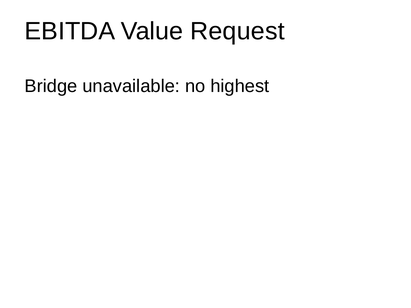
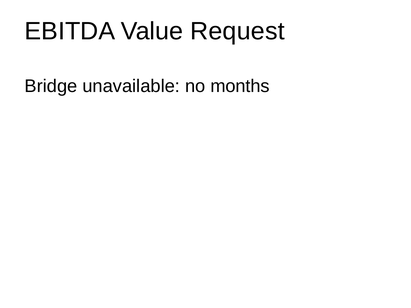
highest: highest -> months
